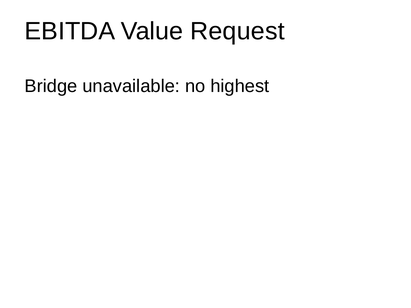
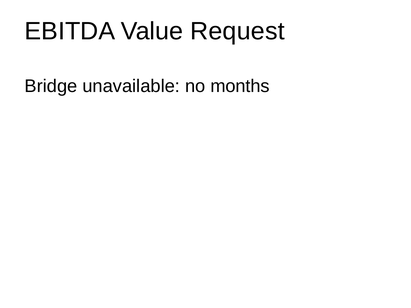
highest: highest -> months
